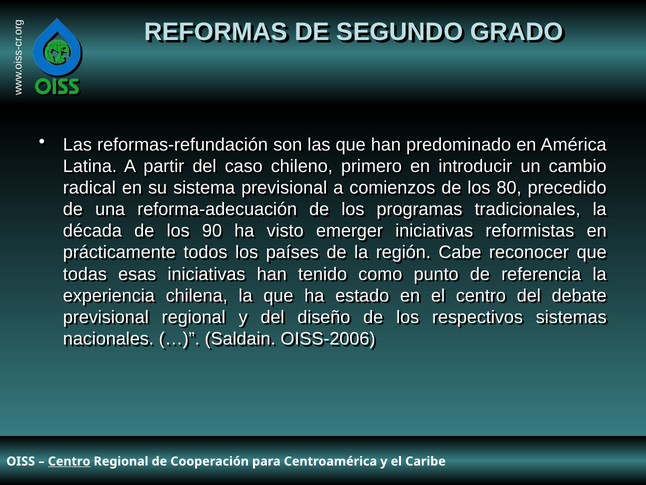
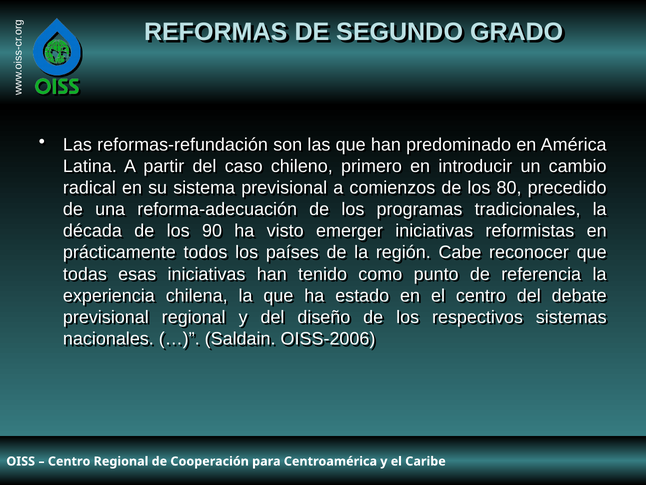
Centro at (69, 461) underline: present -> none
